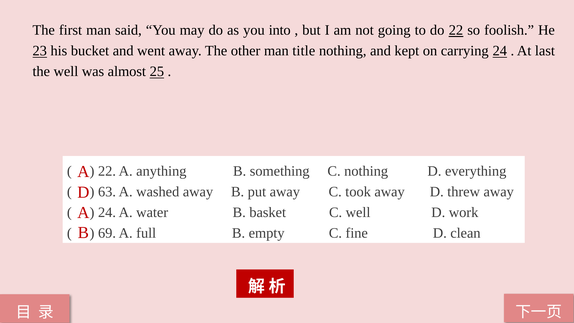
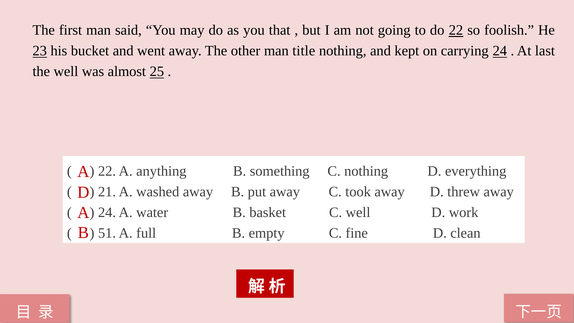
into: into -> that
63: 63 -> 21
69: 69 -> 51
